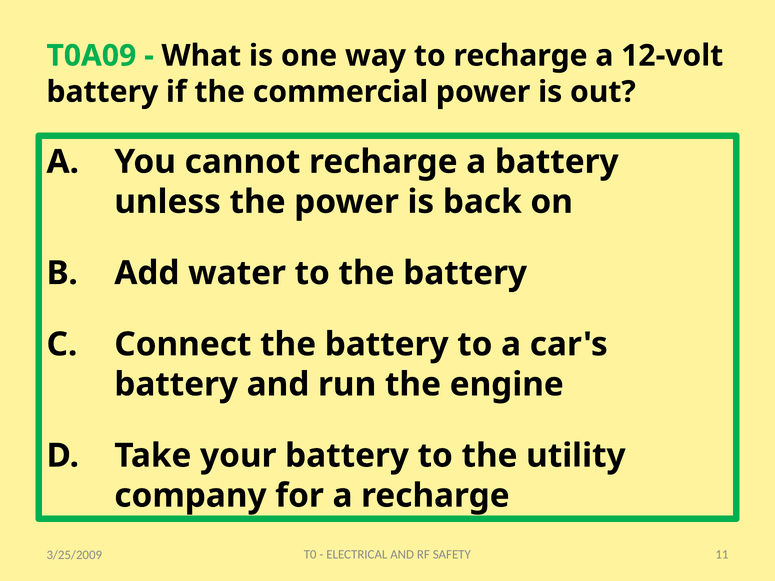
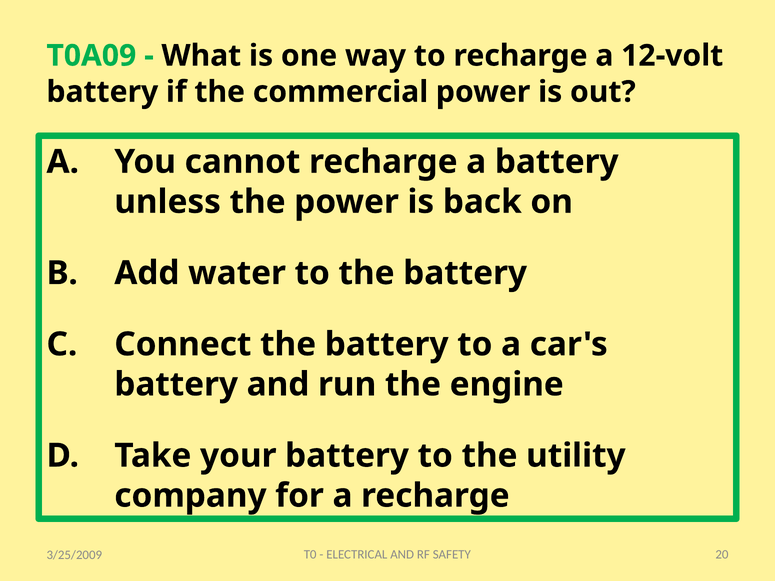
11: 11 -> 20
